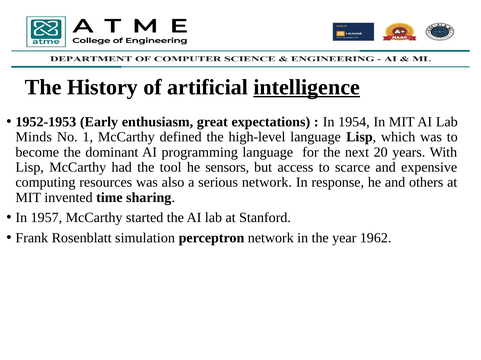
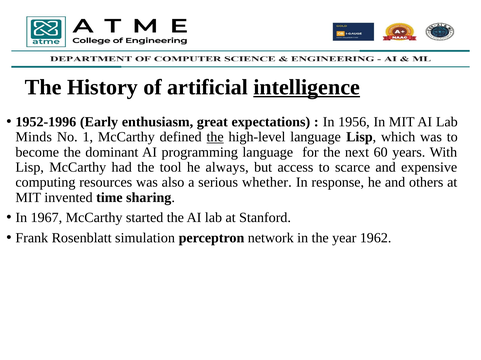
1952-1953: 1952-1953 -> 1952-1996
1954: 1954 -> 1956
the at (215, 137) underline: none -> present
20: 20 -> 60
sensors: sensors -> always
serious network: network -> whether
1957: 1957 -> 1967
